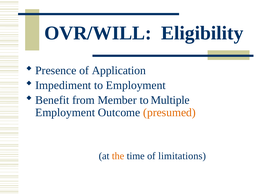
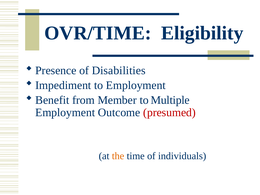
OVR/WILL: OVR/WILL -> OVR/TIME
Application: Application -> Disabilities
presumed colour: orange -> red
limitations: limitations -> individuals
